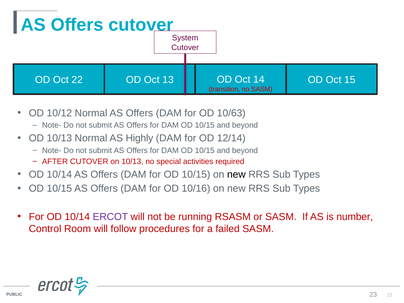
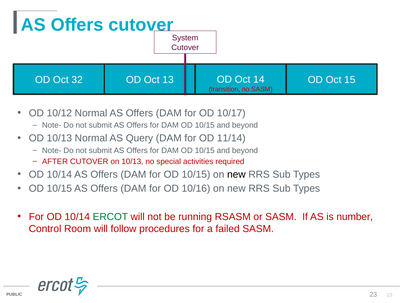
22: 22 -> 32
10/63: 10/63 -> 10/17
Highly: Highly -> Query
12/14: 12/14 -> 11/14
ERCOT colour: purple -> green
